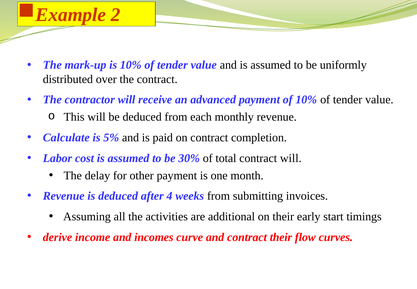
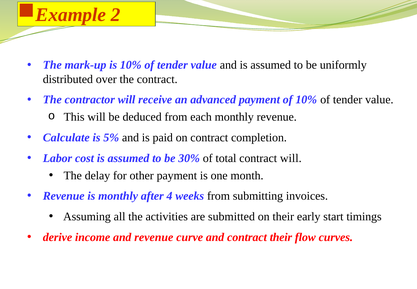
is deduced: deduced -> monthly
additional: additional -> submitted
and incomes: incomes -> revenue
